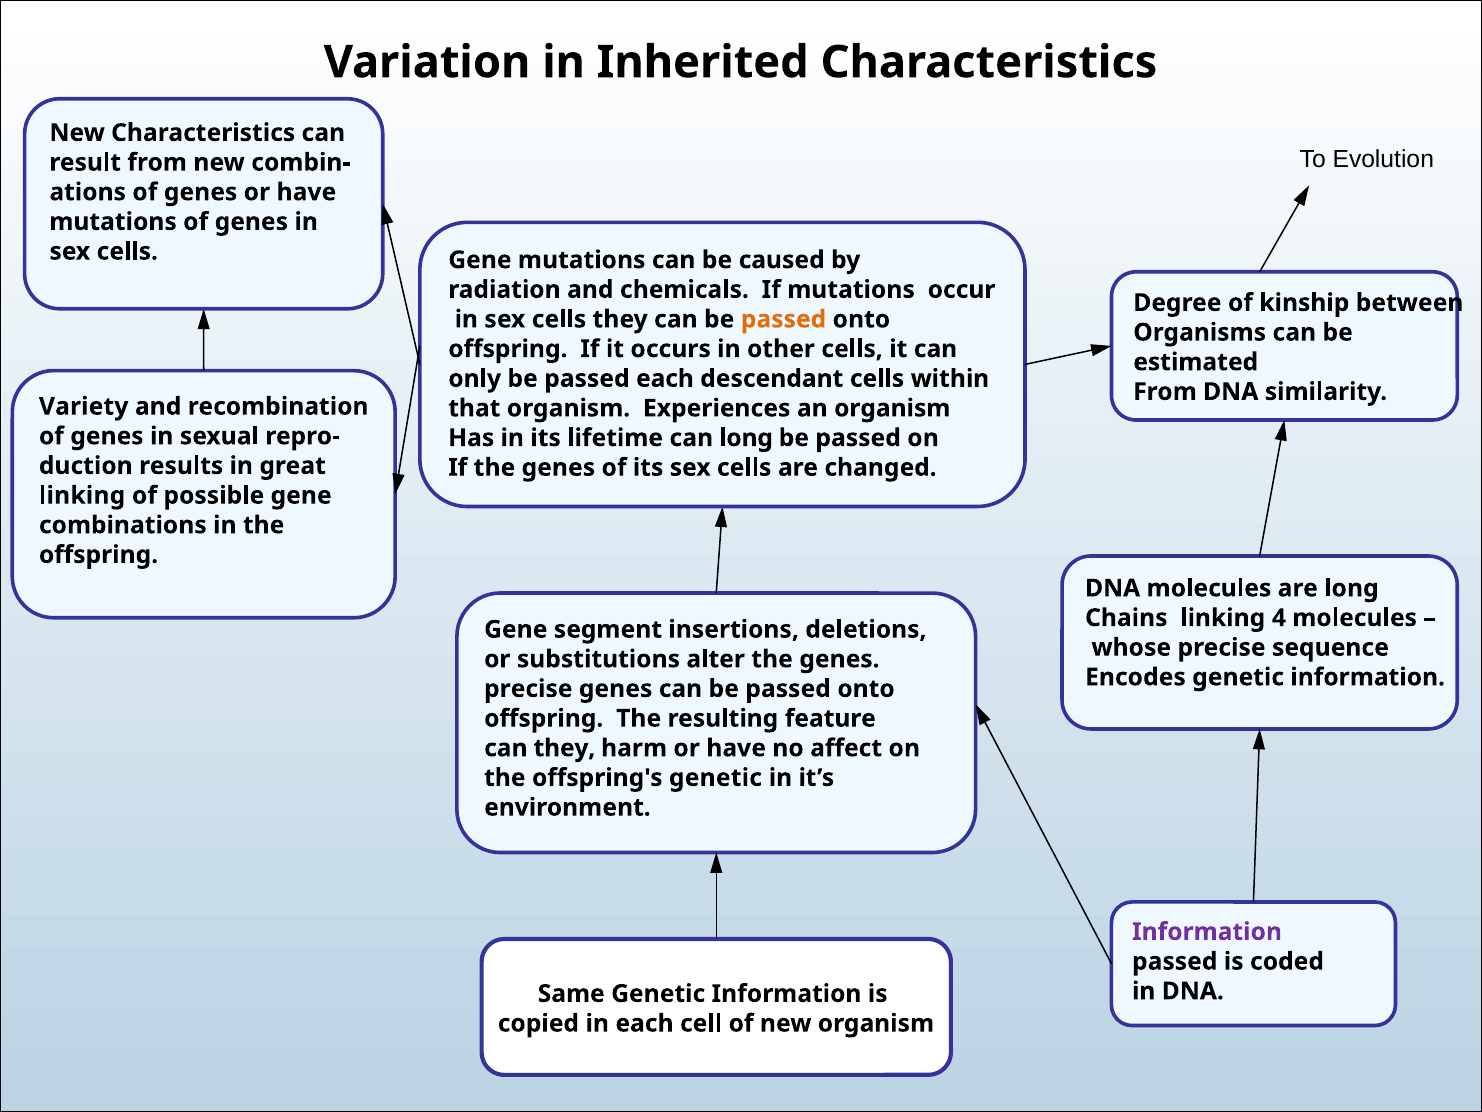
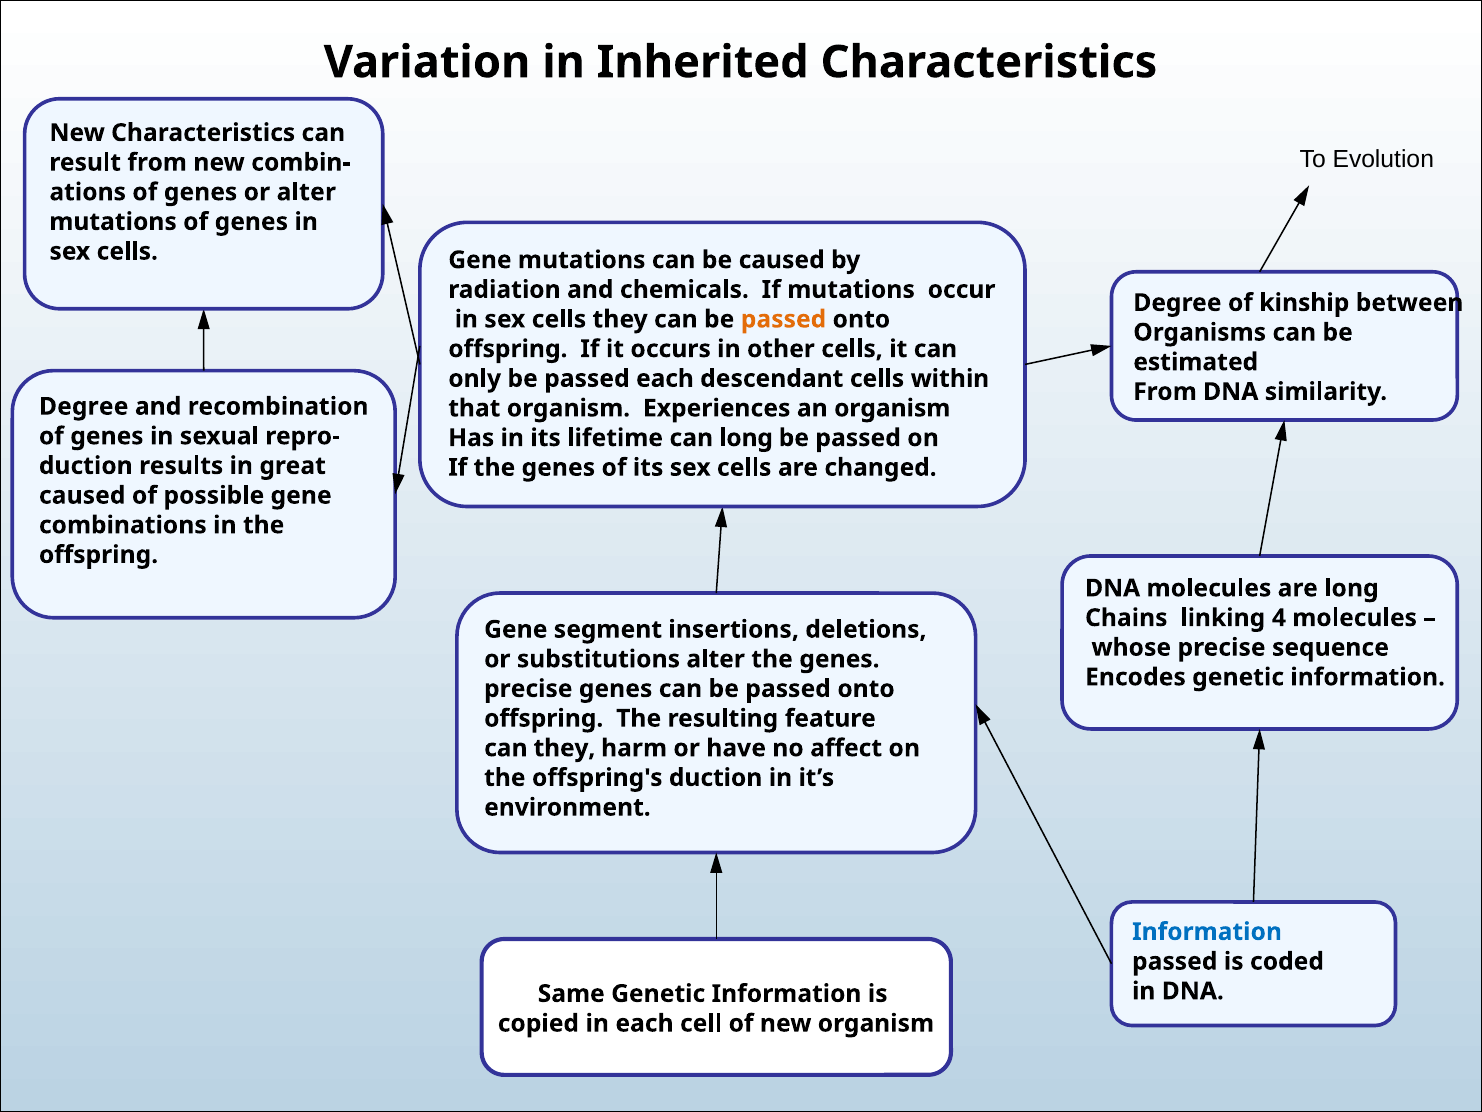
genes or have: have -> alter
Variety at (84, 406): Variety -> Degree
linking at (82, 495): linking -> caused
offspring's genetic: genetic -> duction
Information at (1207, 931) colour: purple -> blue
